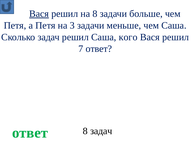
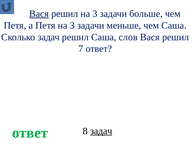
решил на 8: 8 -> 3
кого: кого -> слов
задач at (101, 131) underline: none -> present
